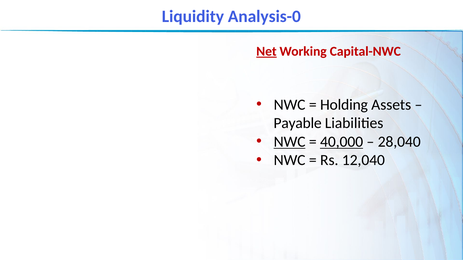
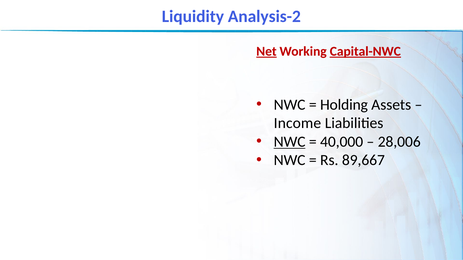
Analysis-0: Analysis-0 -> Analysis-2
Capital-NWC underline: none -> present
Payable: Payable -> Income
40,000 underline: present -> none
28,040: 28,040 -> 28,006
12,040: 12,040 -> 89,667
